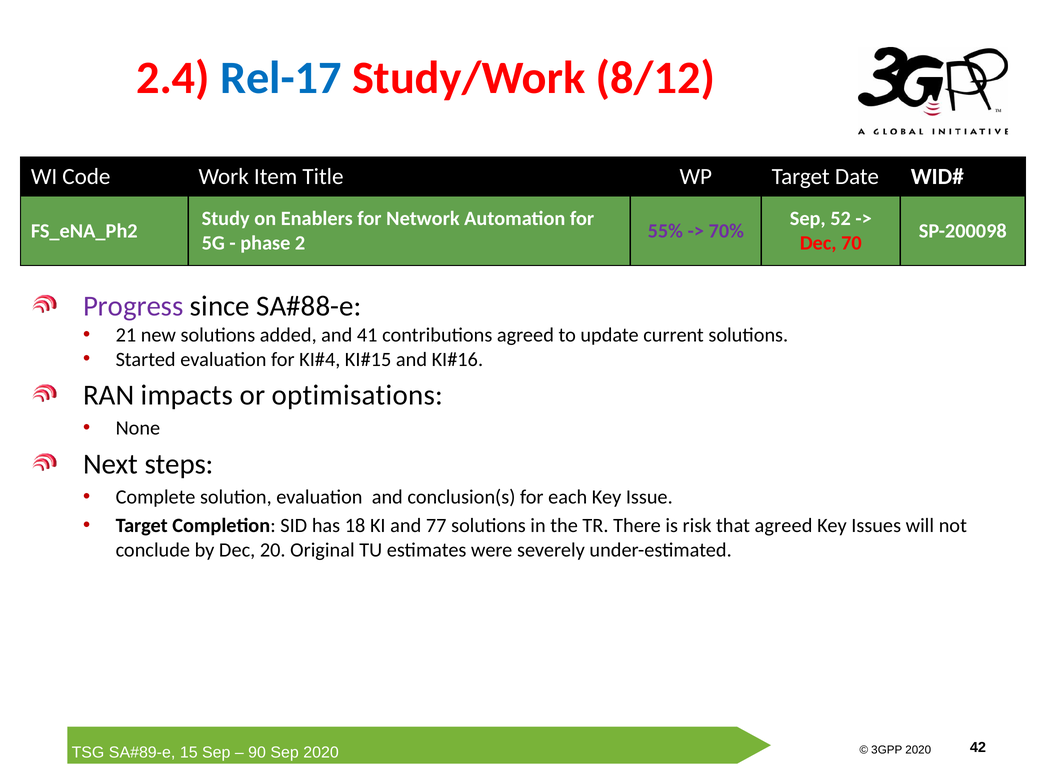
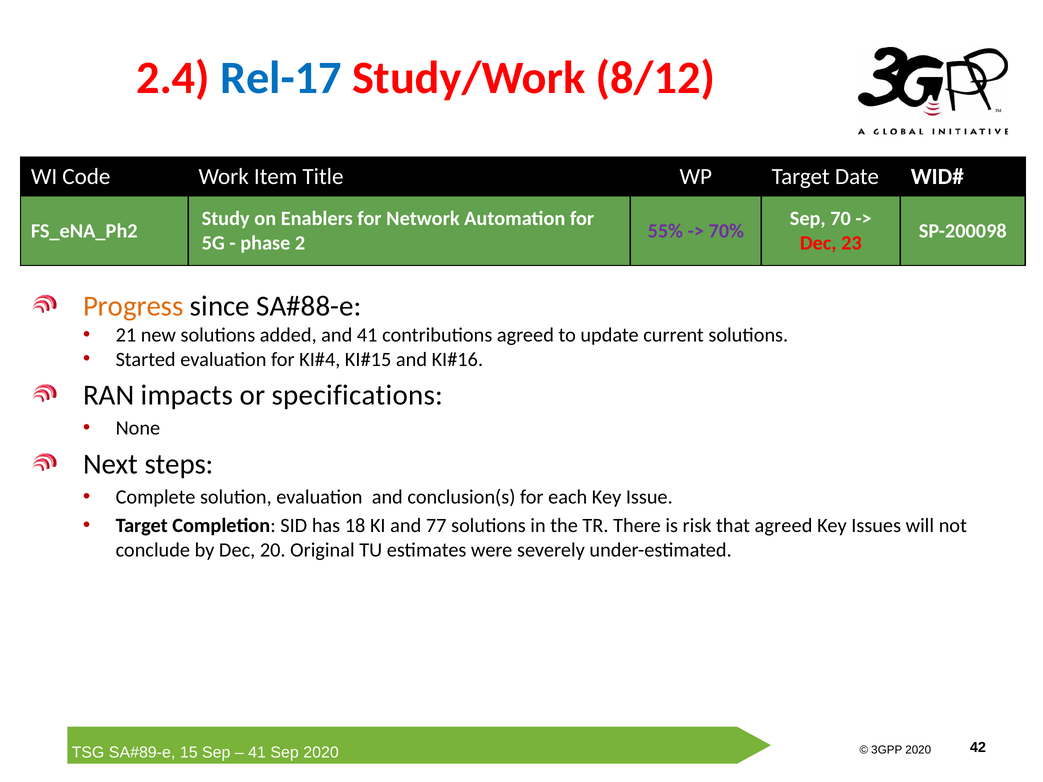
52: 52 -> 70
70: 70 -> 23
Progress colour: purple -> orange
optimisations: optimisations -> specifications
90 at (257, 753): 90 -> 41
